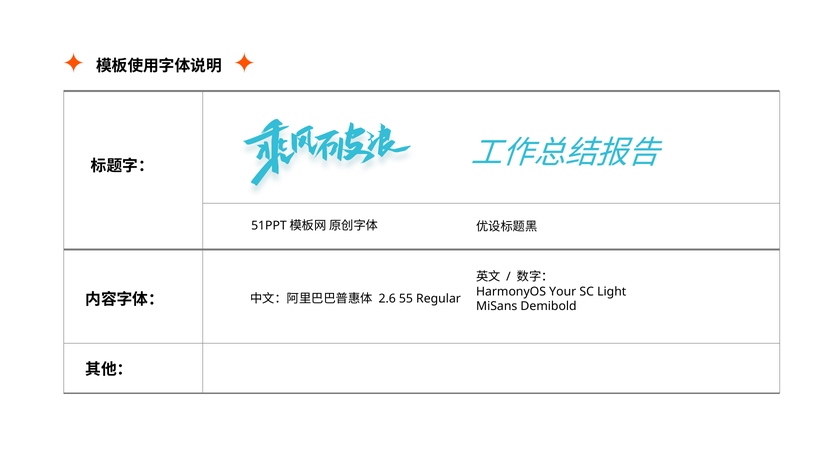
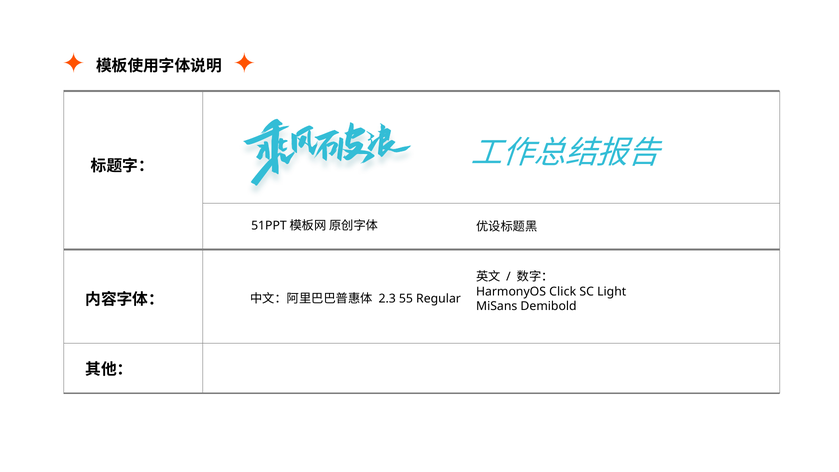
Your: Your -> Click
2.6: 2.6 -> 2.3
